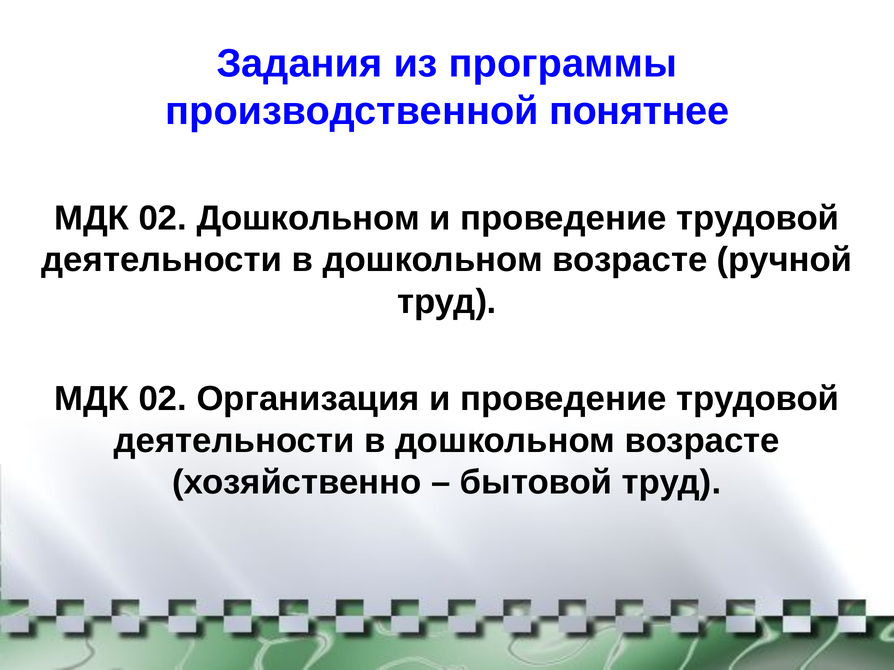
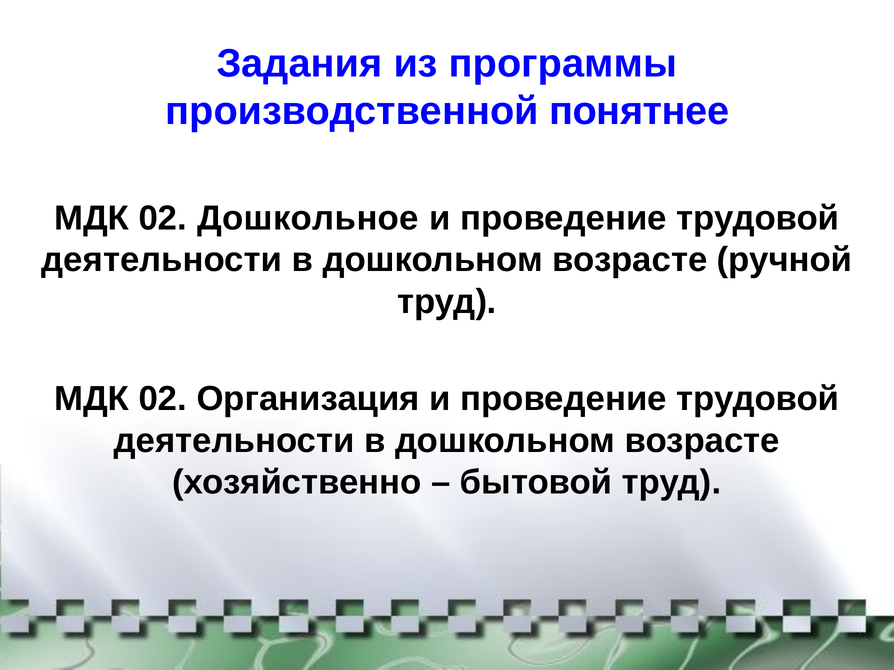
02 Дошкольном: Дошкольном -> Дошкольное
